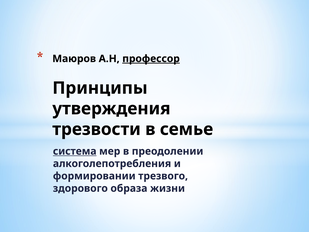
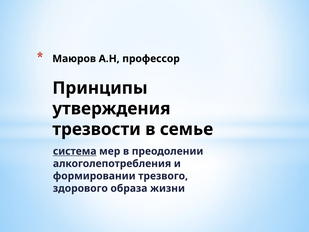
профессор underline: present -> none
